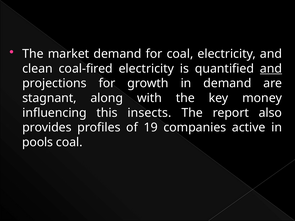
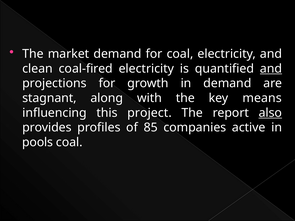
money: money -> means
insects: insects -> project
also underline: none -> present
19: 19 -> 85
